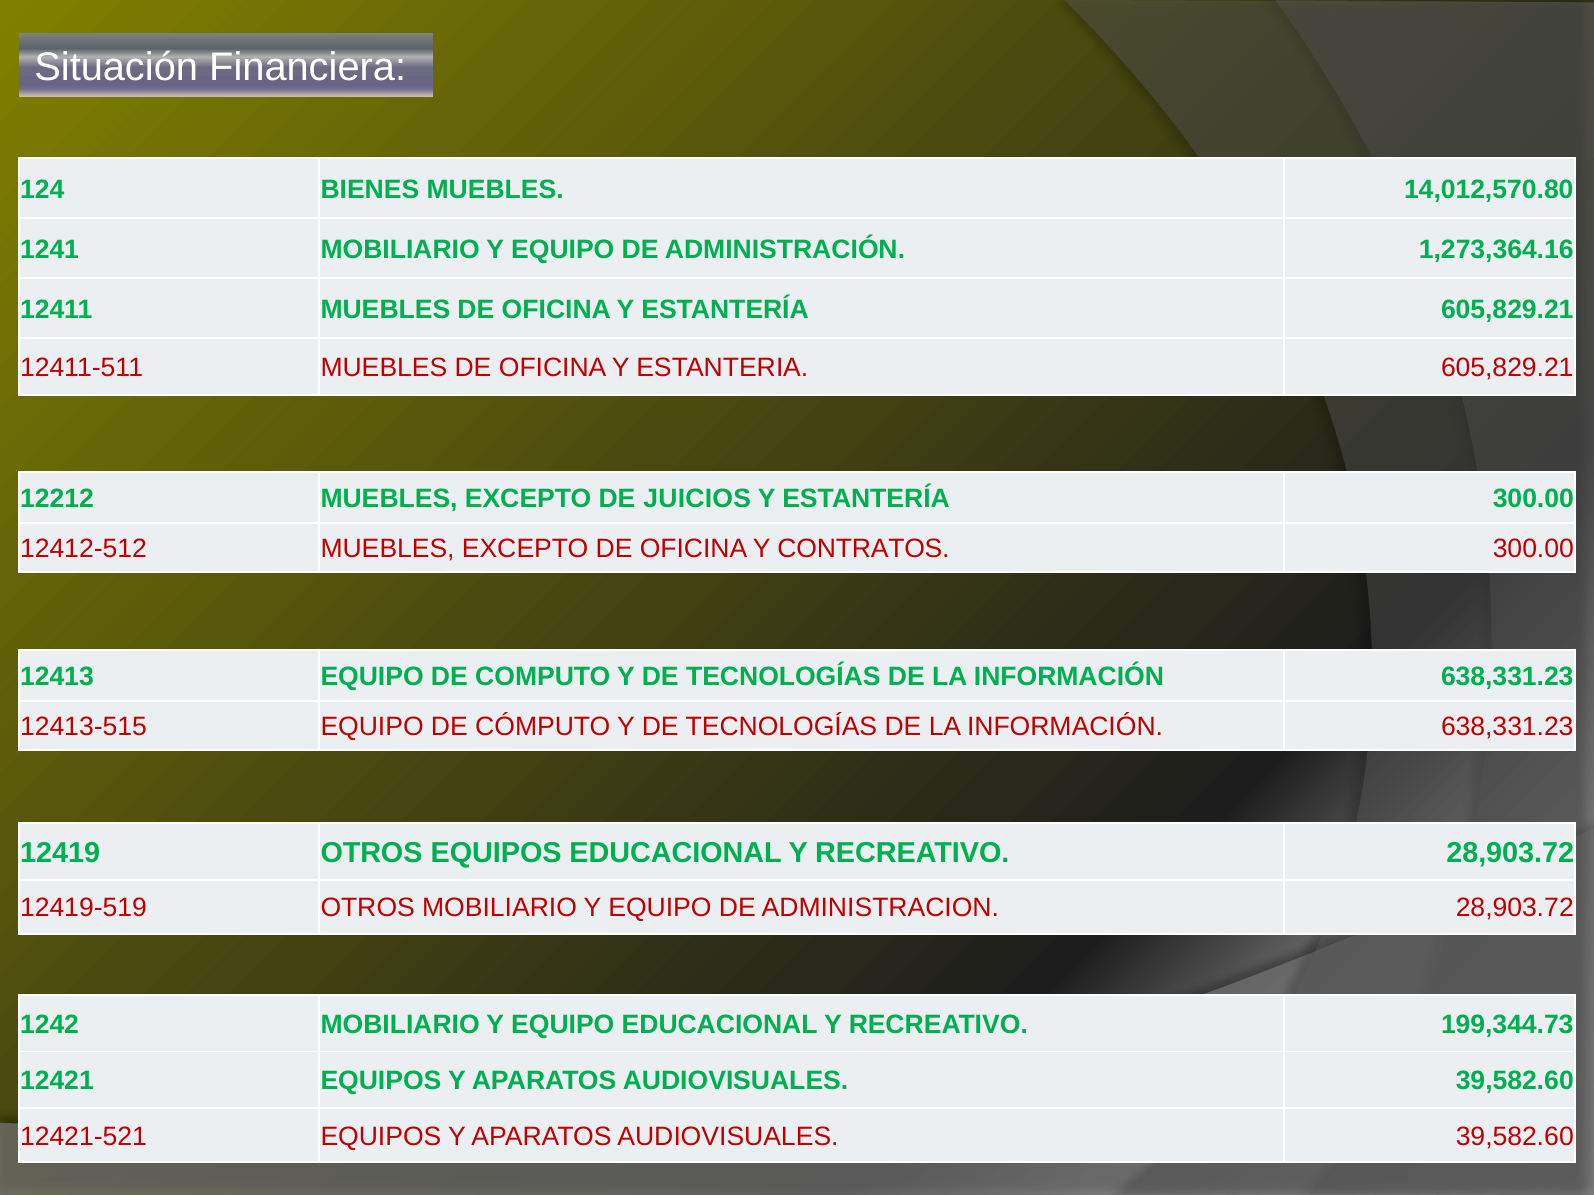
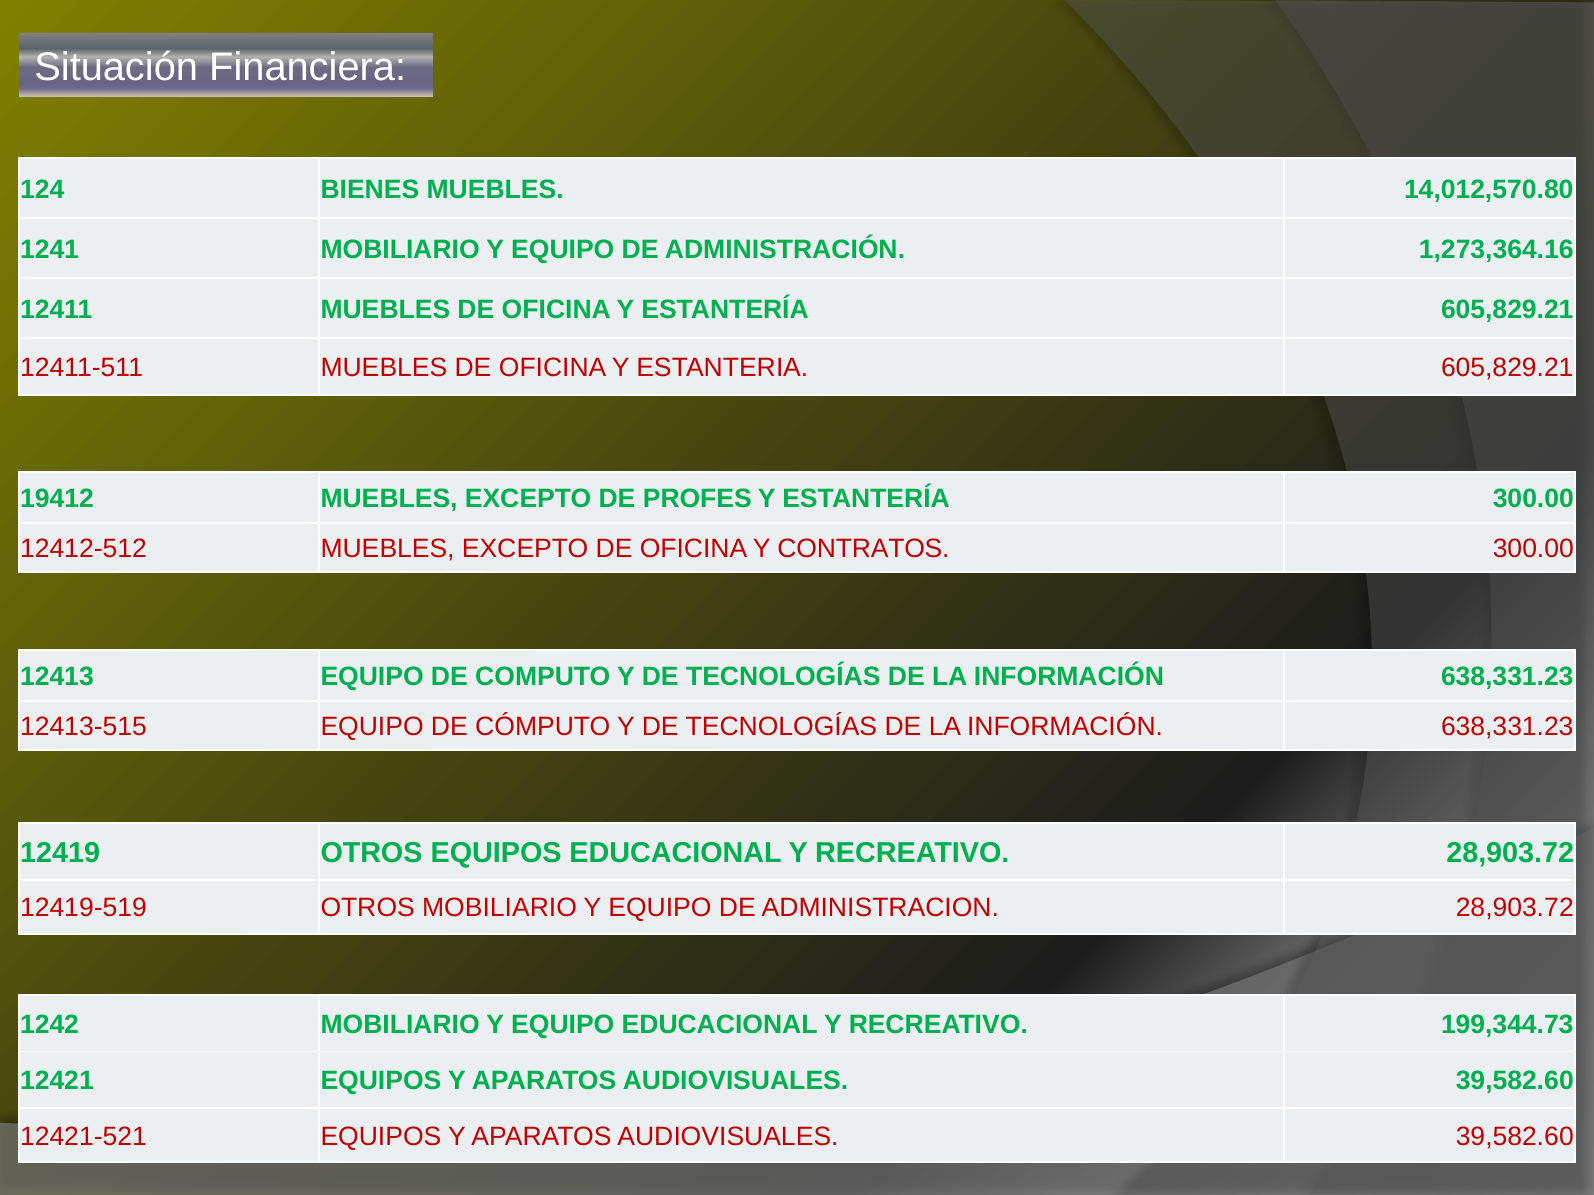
12212: 12212 -> 19412
JUICIOS: JUICIOS -> PROFES
